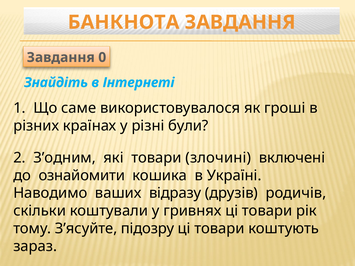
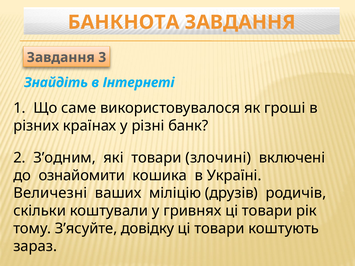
0: 0 -> 3
були: були -> банк
Наводимо: Наводимо -> Величезні
відразу: відразу -> міліцію
підозру: підозру -> довідку
